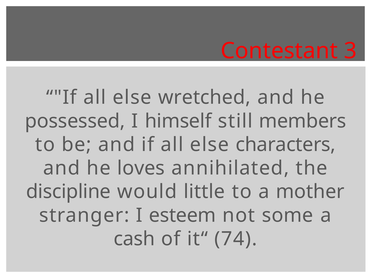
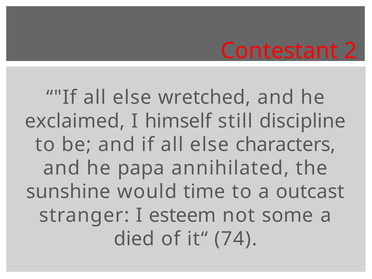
3: 3 -> 2
possessed: possessed -> exclaimed
members: members -> discipline
loves: loves -> papa
discipline: discipline -> sunshine
little: little -> time
mother: mother -> outcast
cash: cash -> died
